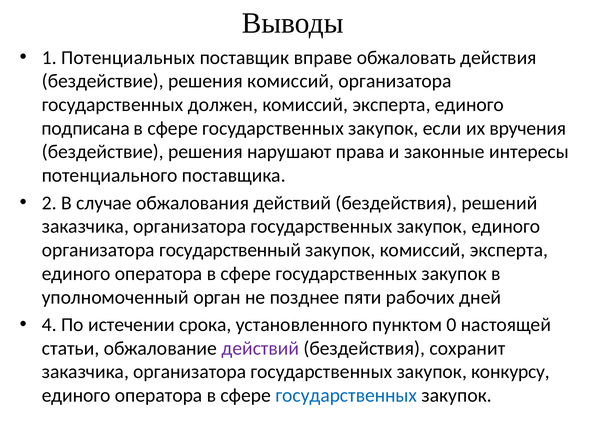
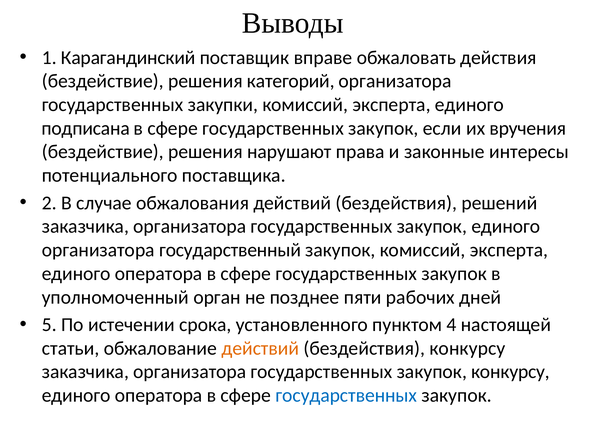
Потенциальных: Потенциальных -> Карагандинский
решения комиссий: комиссий -> категорий
должен: должен -> закупки
4: 4 -> 5
0: 0 -> 4
действий at (260, 348) colour: purple -> orange
бездействия сохранит: сохранит -> конкурсу
